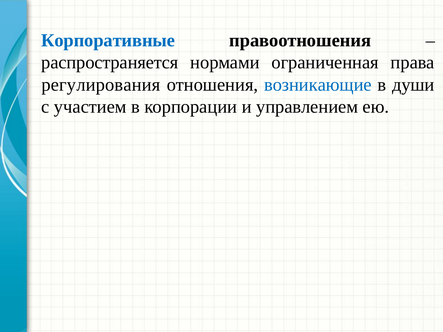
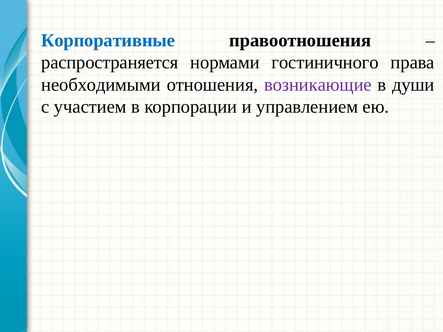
ограниченная: ограниченная -> гостиничного
регулирования: регулирования -> необходимыми
возникающие colour: blue -> purple
